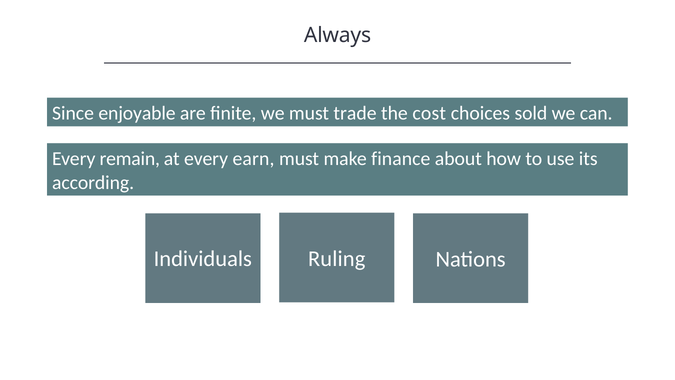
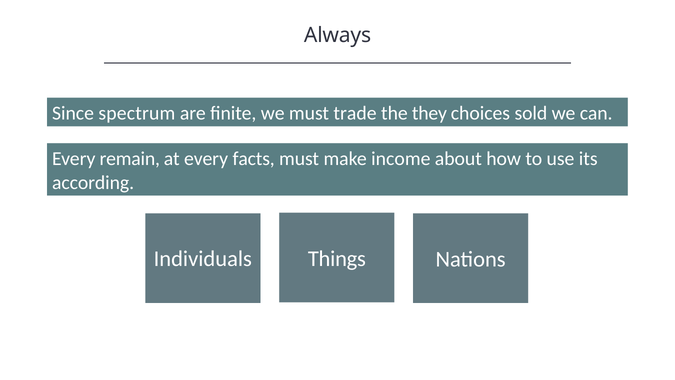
enjoyable: enjoyable -> spectrum
cost: cost -> they
earn: earn -> facts
finance: finance -> income
Ruling: Ruling -> Things
